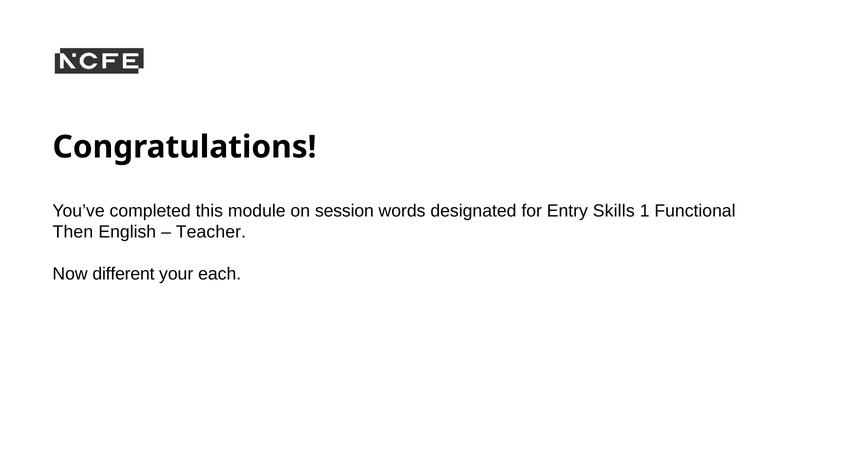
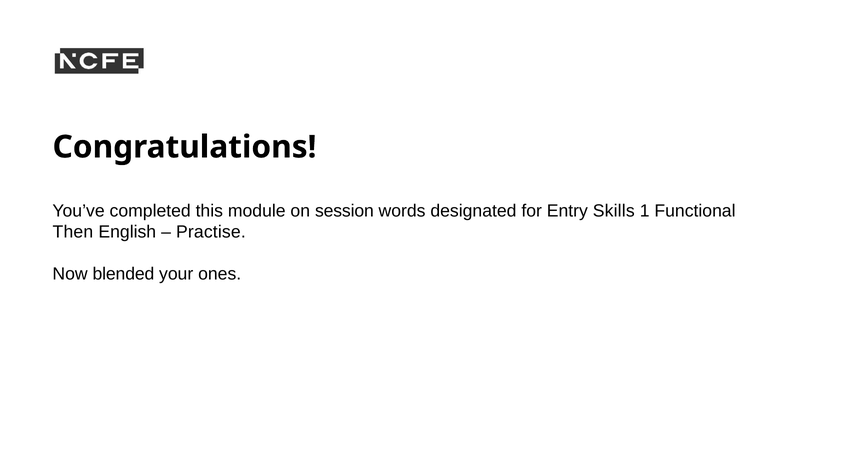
Teacher: Teacher -> Practise
different: different -> blended
each: each -> ones
